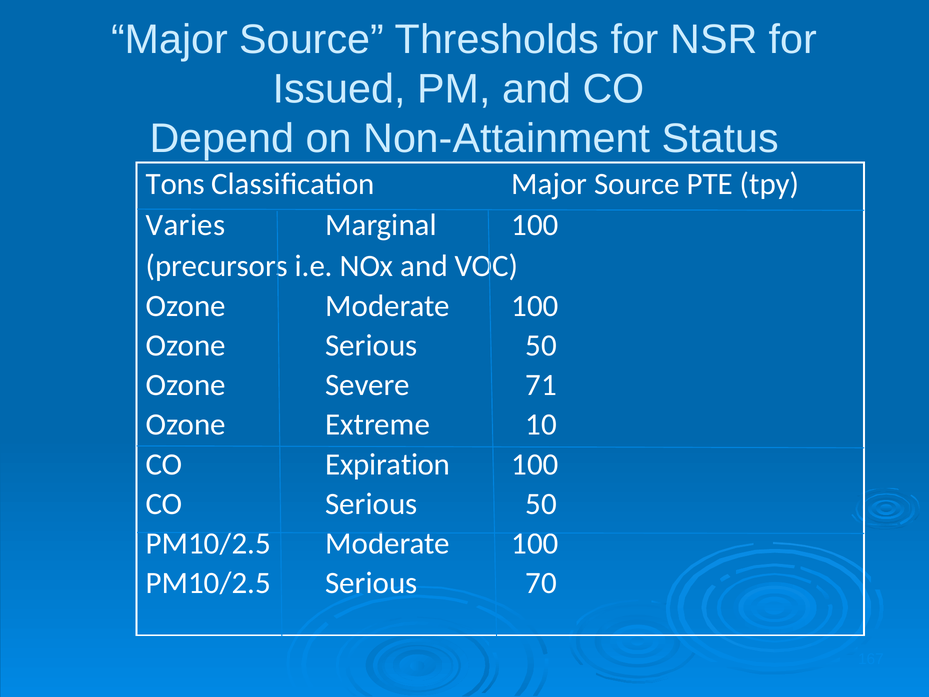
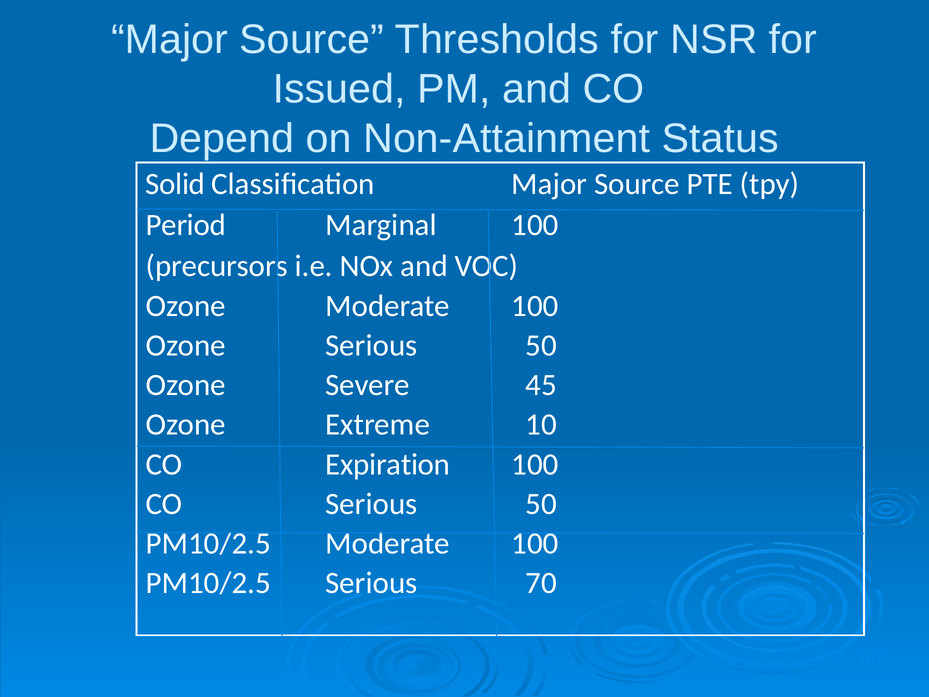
Tons: Tons -> Solid
Varies: Varies -> Period
71: 71 -> 45
